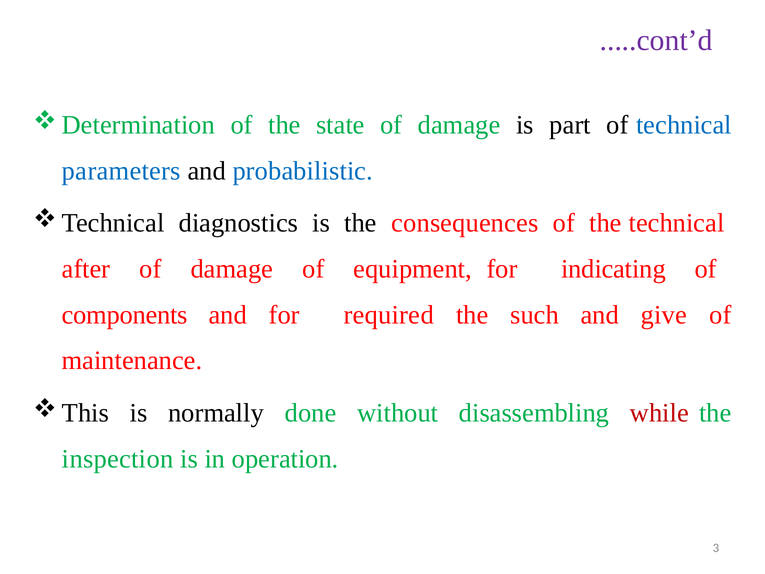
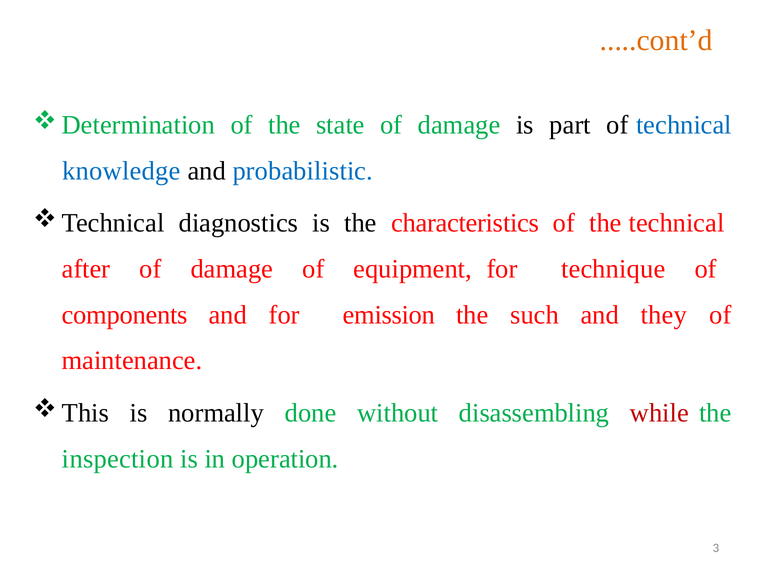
.....cont’d colour: purple -> orange
parameters: parameters -> knowledge
consequences: consequences -> characteristics
indicating: indicating -> technique
required: required -> emission
give: give -> they
